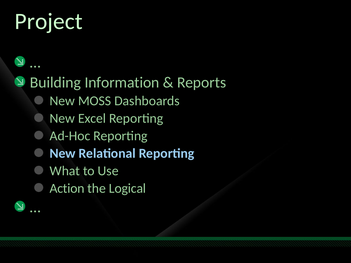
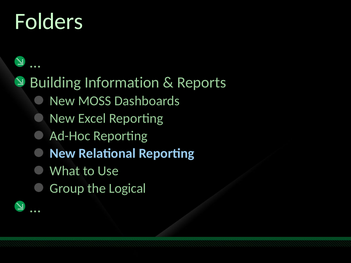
Project: Project -> Folders
Action: Action -> Group
